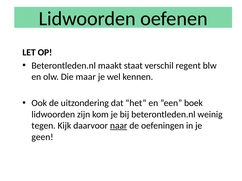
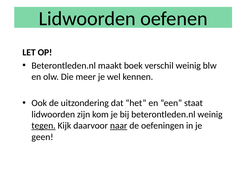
staat: staat -> boek
verschil regent: regent -> weinig
maar: maar -> meer
boek: boek -> staat
tegen underline: none -> present
